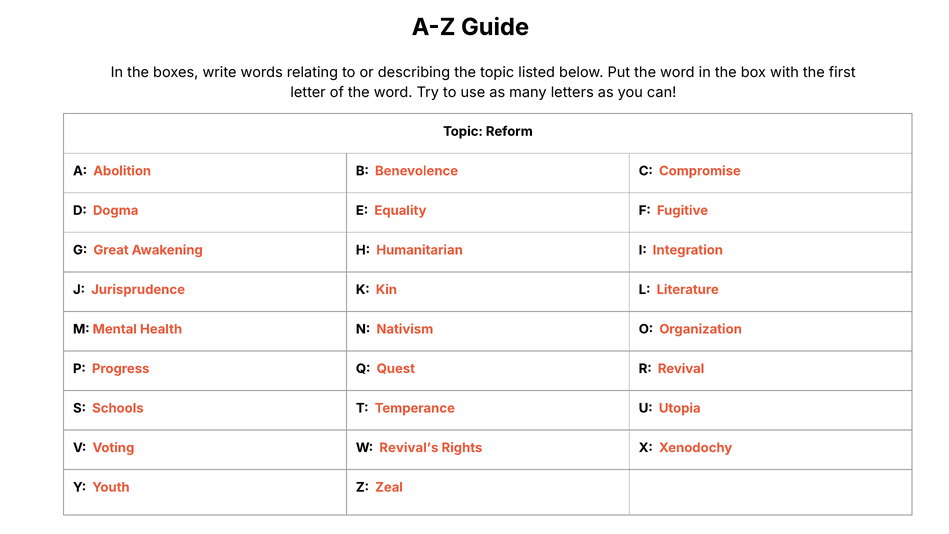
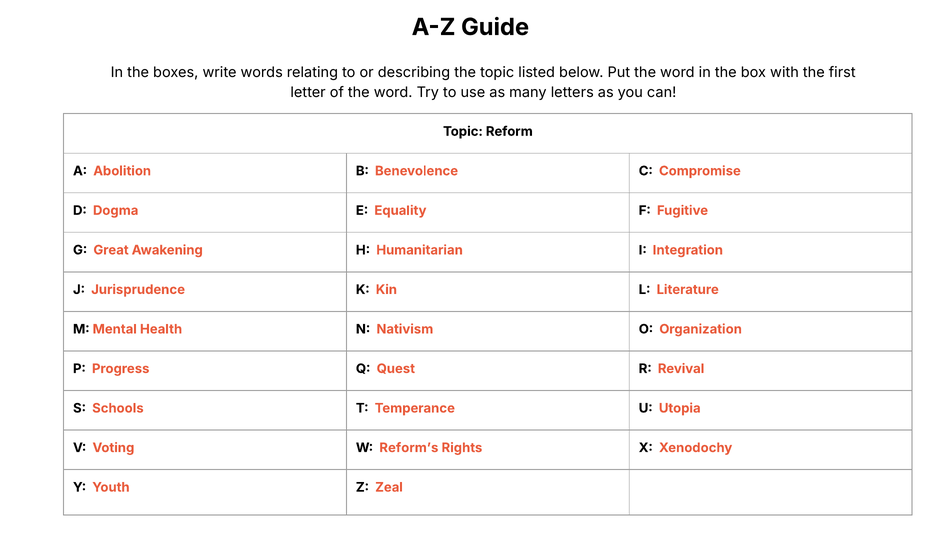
Revival’s: Revival’s -> Reform’s
